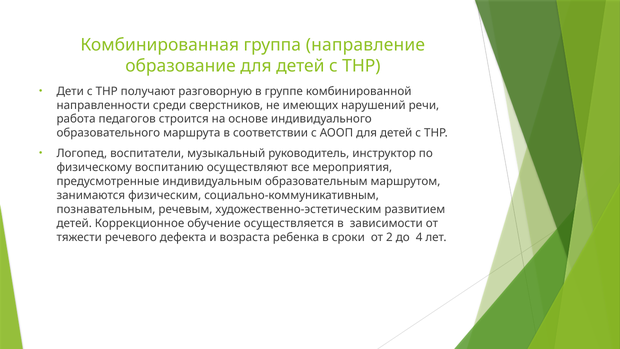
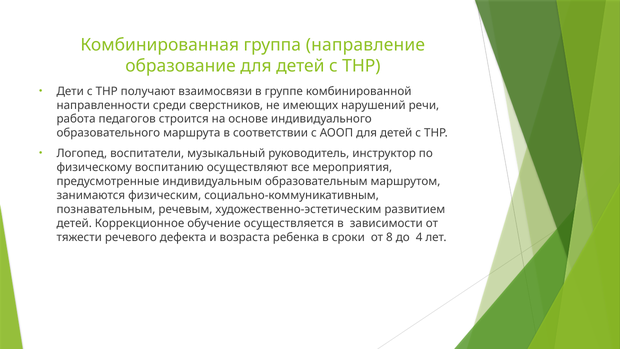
разговорную: разговорную -> взаимосвязи
2: 2 -> 8
